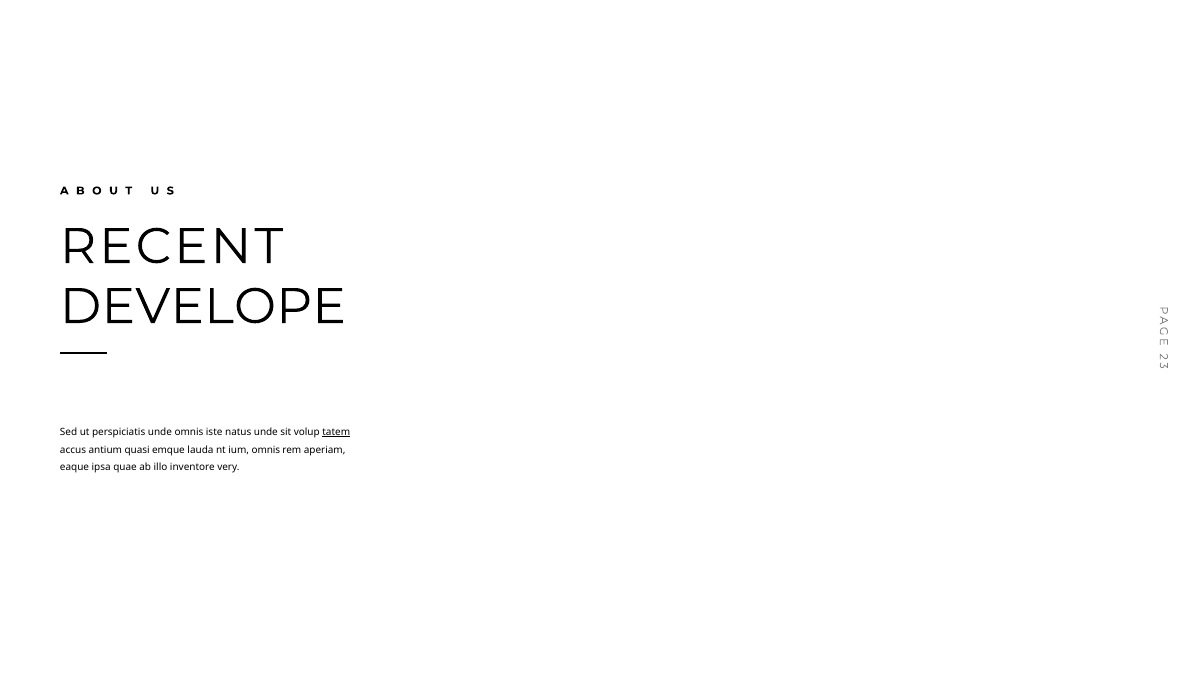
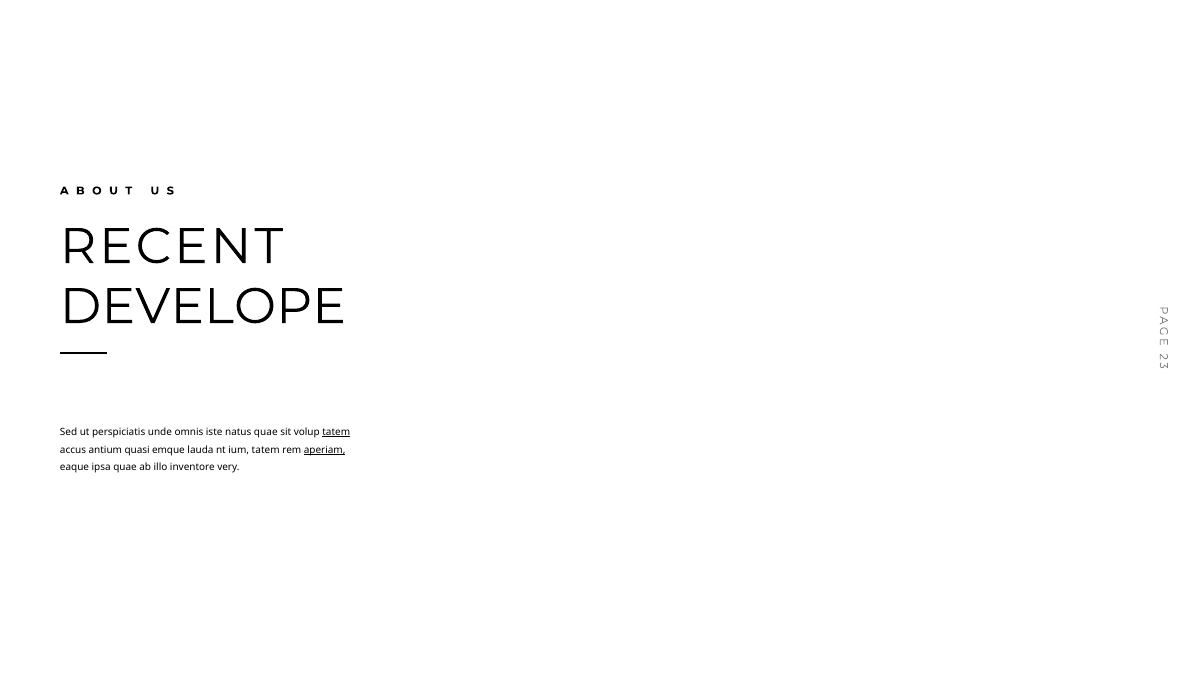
natus unde: unde -> quae
ium omnis: omnis -> tatem
aperiam underline: none -> present
